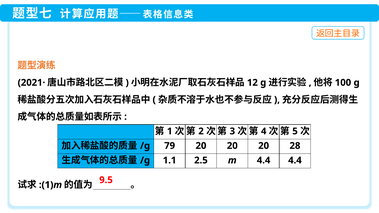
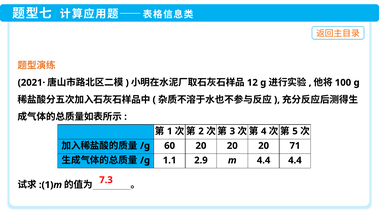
79: 79 -> 60
28: 28 -> 71
2.5: 2.5 -> 2.9
9.5: 9.5 -> 7.3
